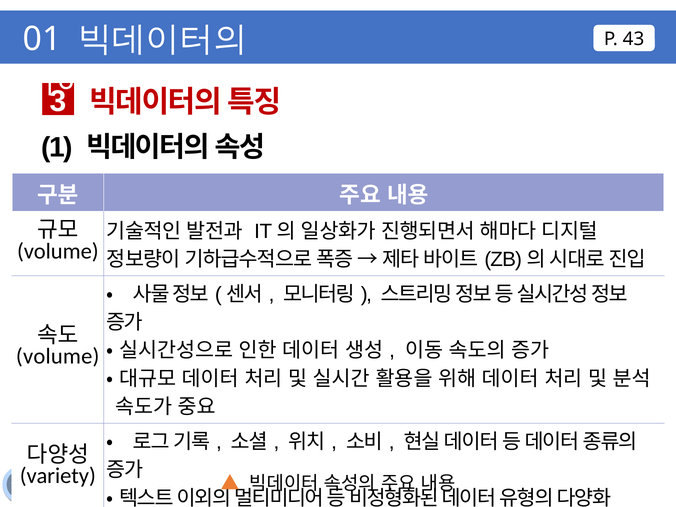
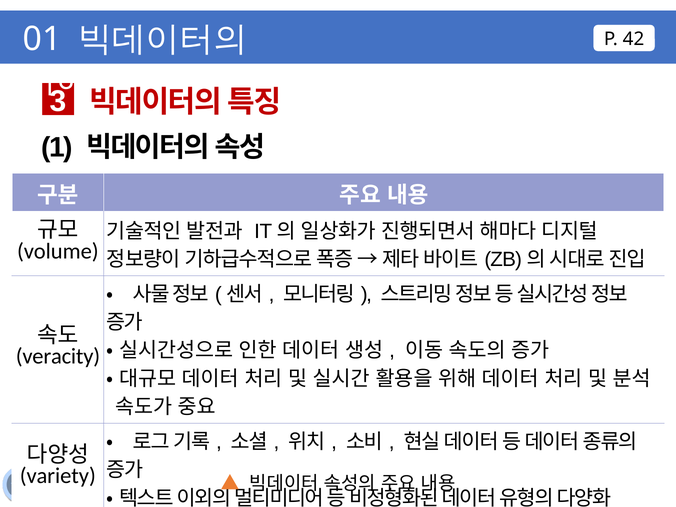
43: 43 -> 42
volume at (58, 356): volume -> veracity
